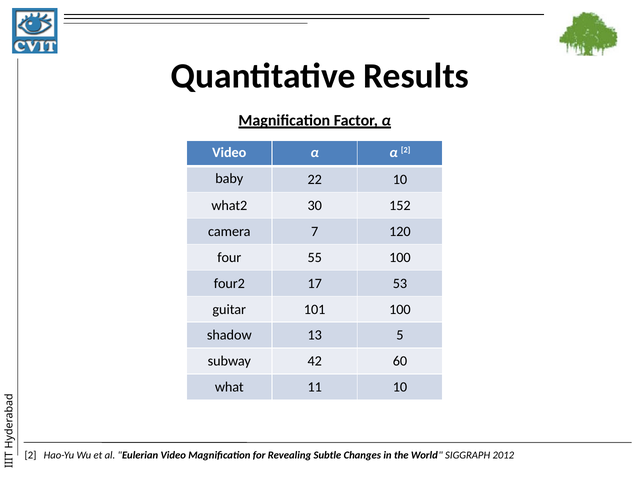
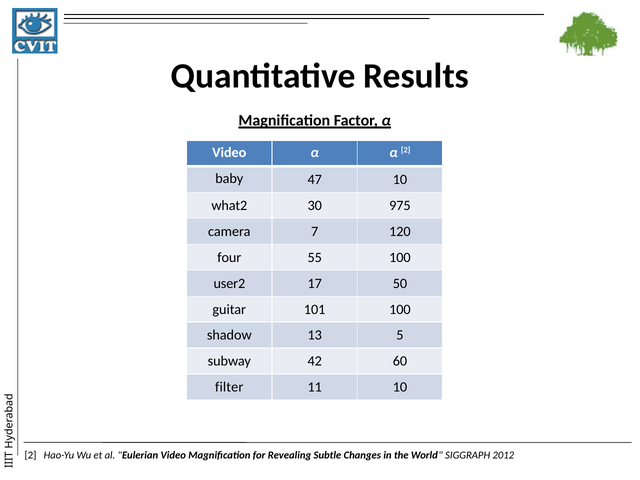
22: 22 -> 47
152: 152 -> 975
four2: four2 -> user2
53: 53 -> 50
what: what -> filter
